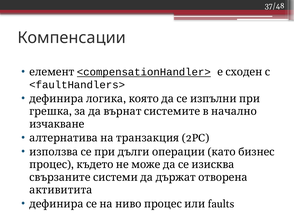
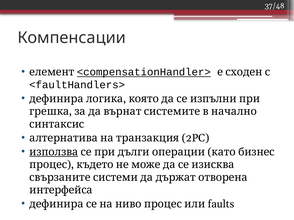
изчакване: изчакване -> синтаксис
използва underline: none -> present
активитита: активитита -> интерфейса
